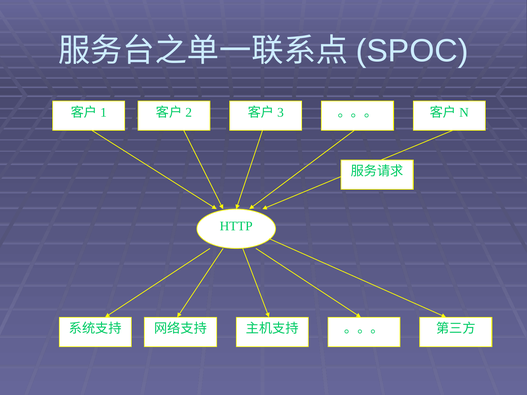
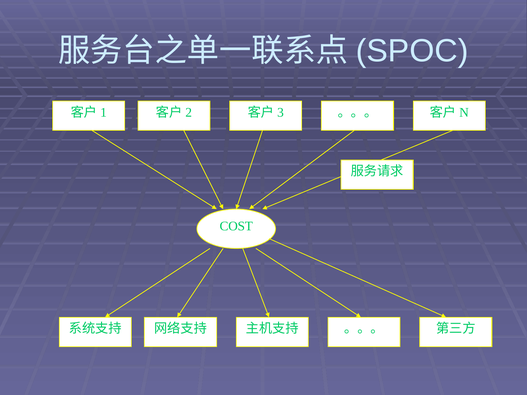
HTTP: HTTP -> COST
